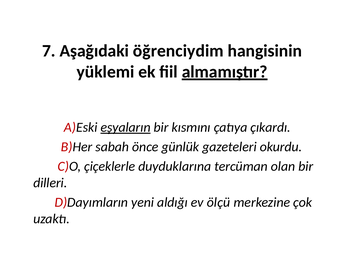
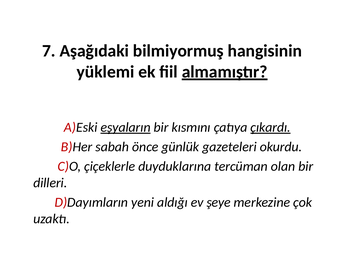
öğrenciydim: öğrenciydim -> bilmiyormuş
çıkardı underline: none -> present
ölçü: ölçü -> şeye
